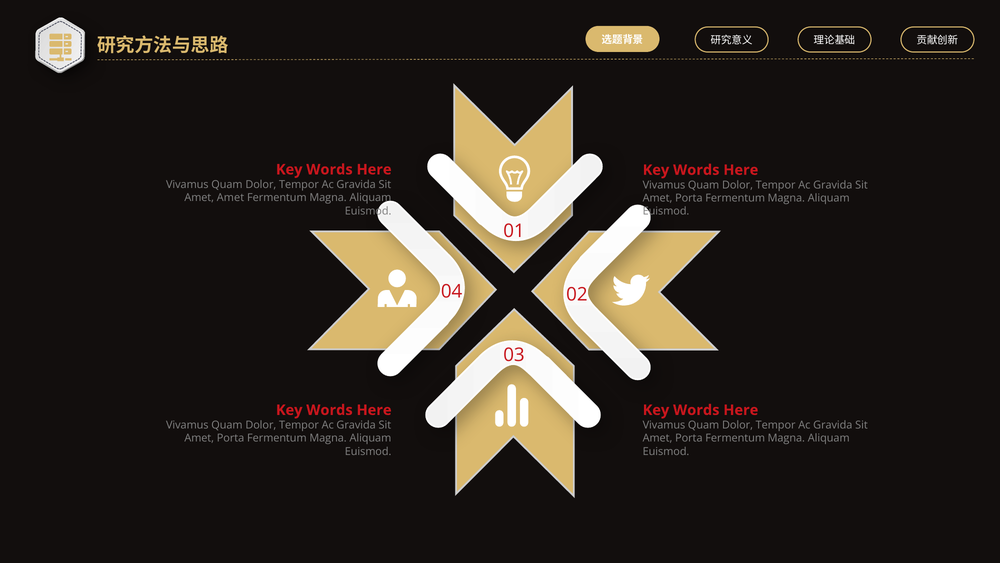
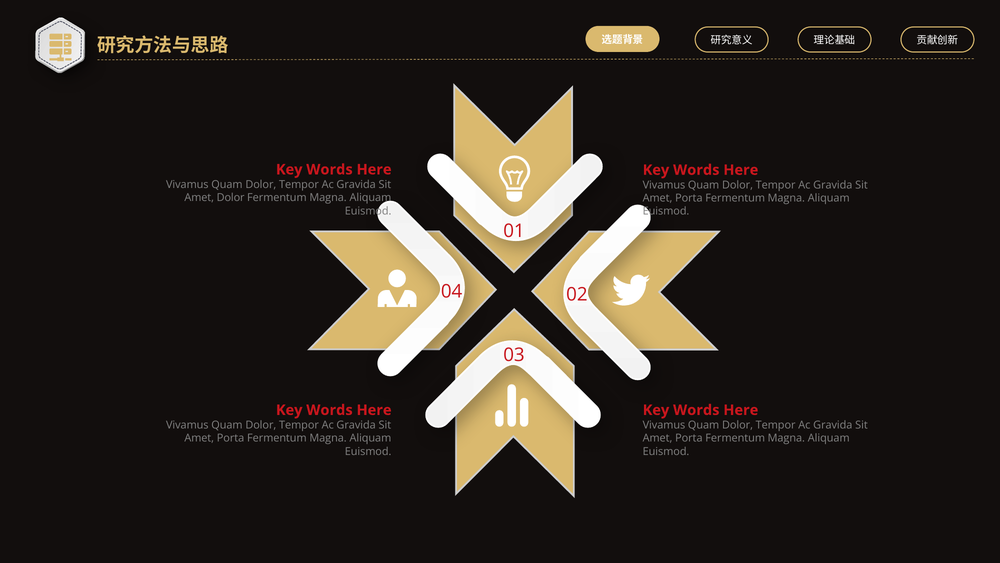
Amet Amet: Amet -> Dolor
